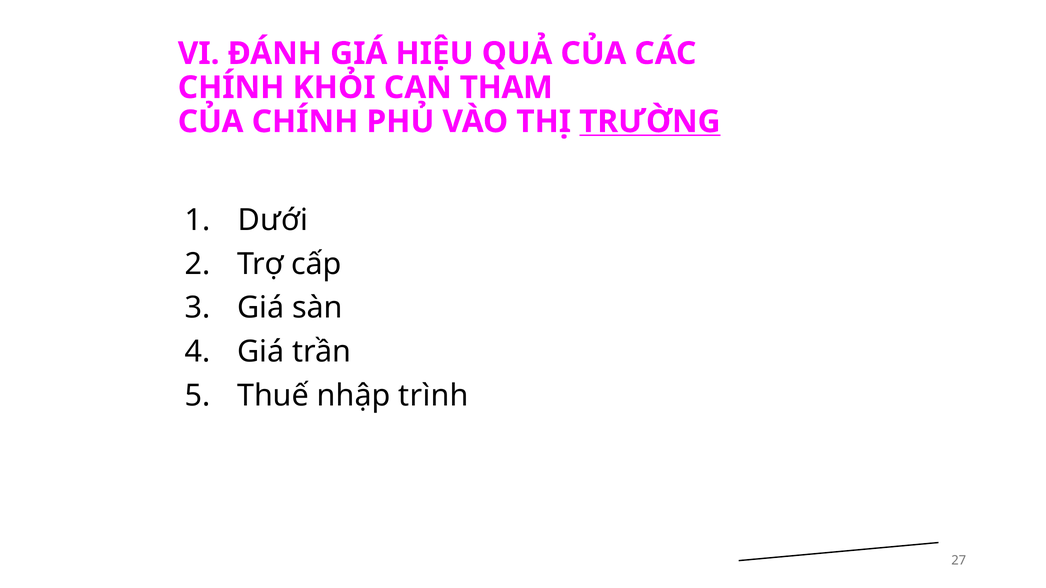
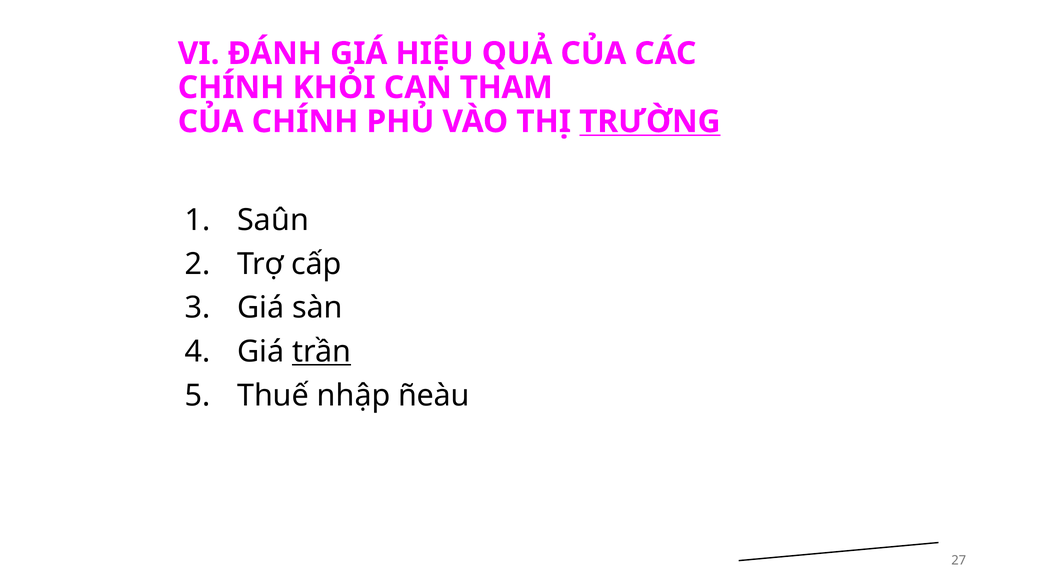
Dưới: Dưới -> Saûn
trần underline: none -> present
trình: trình -> ñeàu
